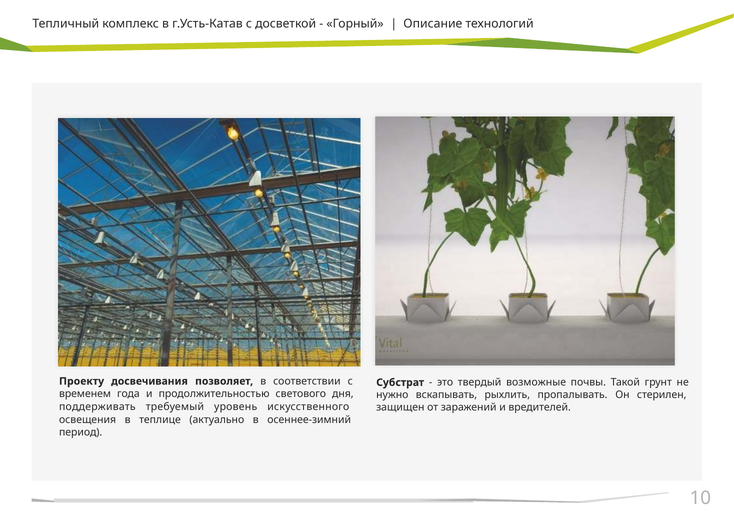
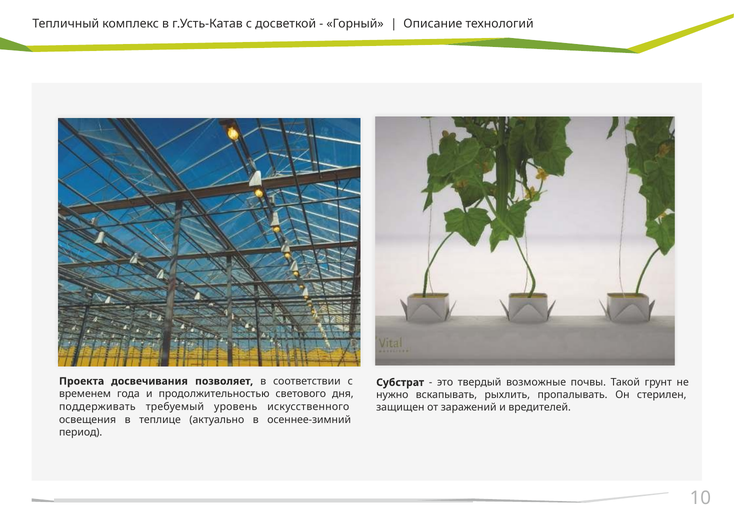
Проекту: Проекту -> Проекта
